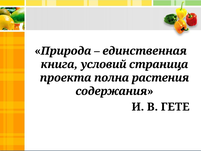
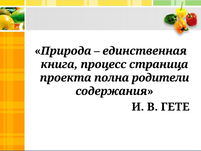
условий: условий -> процесс
растения: растения -> родители
